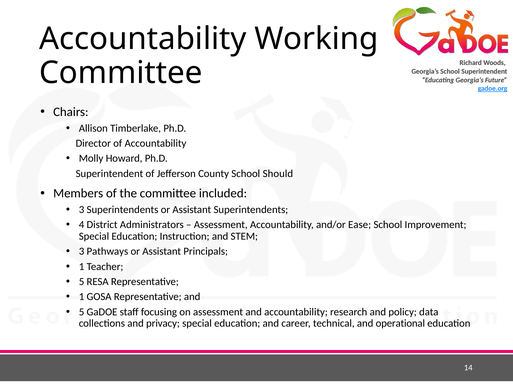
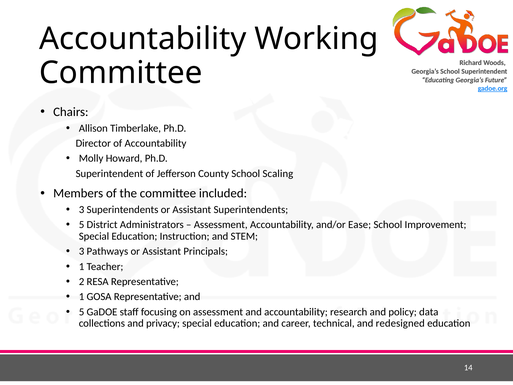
Should: Should -> Scaling
4 at (82, 225): 4 -> 5
5 at (82, 281): 5 -> 2
operational: operational -> redesigned
